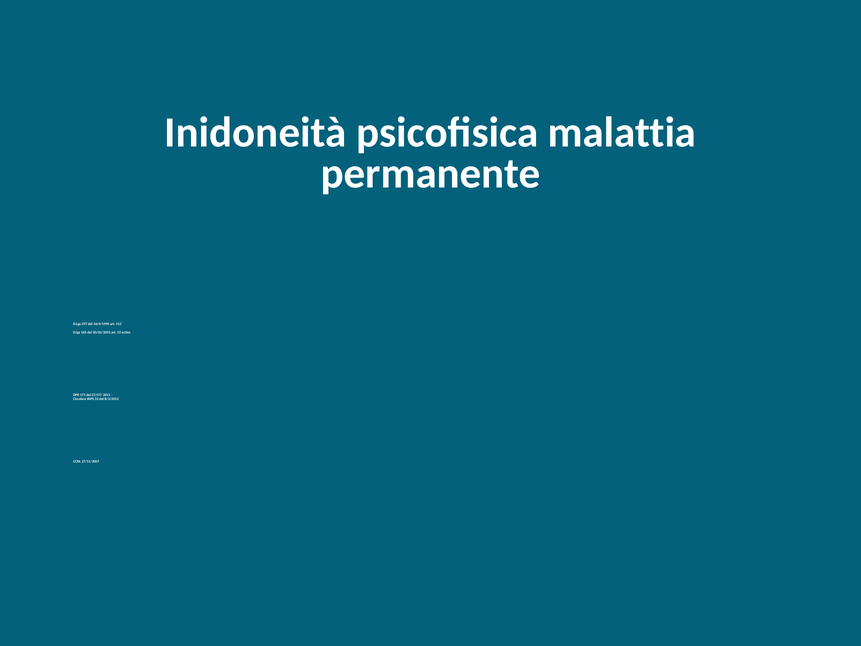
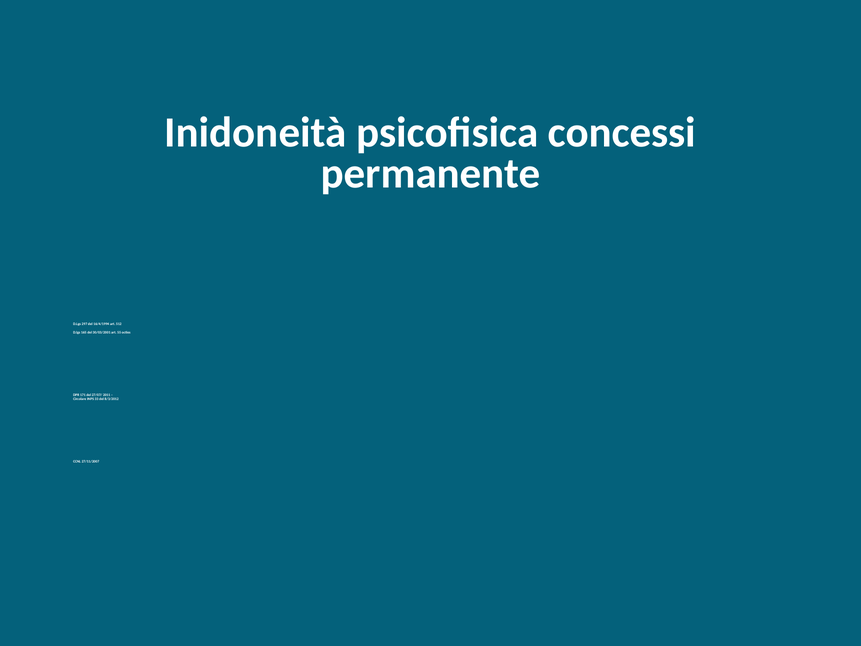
malattia: malattia -> concessi
